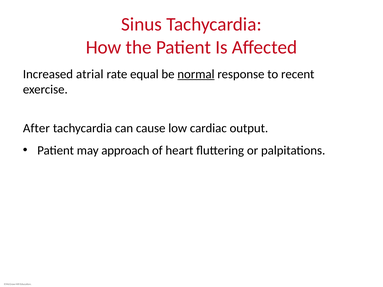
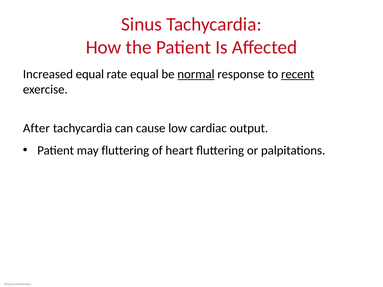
Increased atrial: atrial -> equal
recent underline: none -> present
may approach: approach -> fluttering
